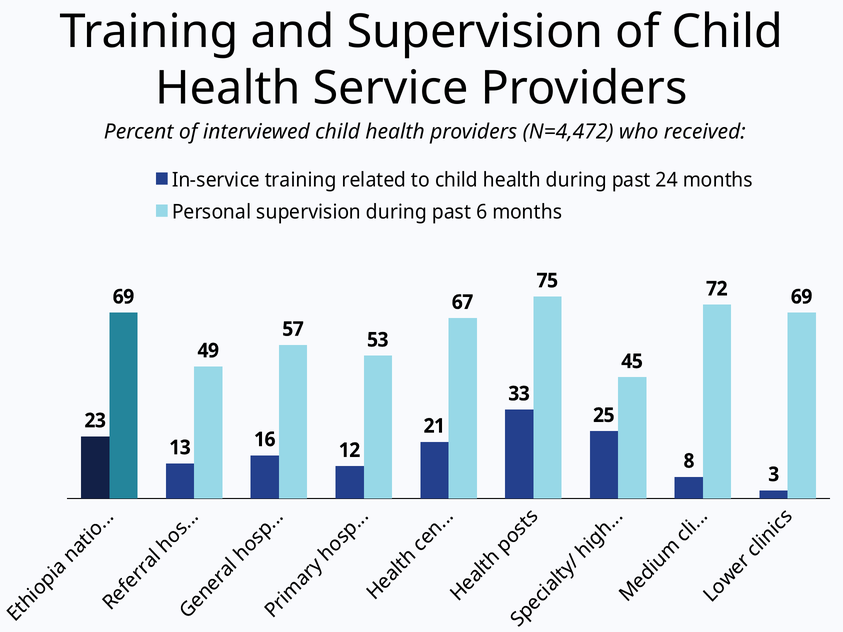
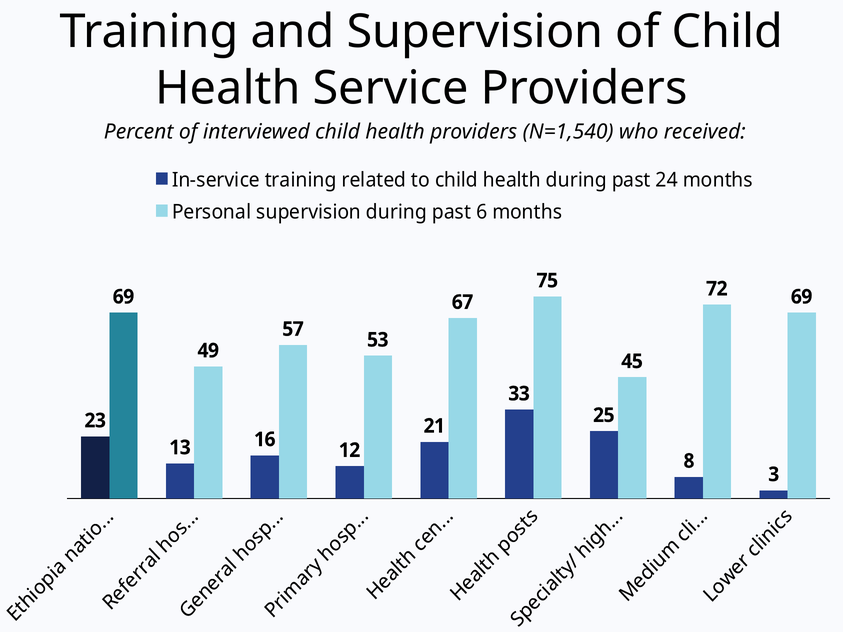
N=4,472: N=4,472 -> N=1,540
